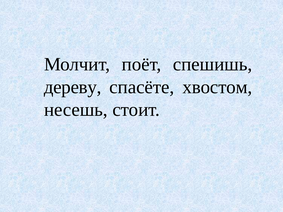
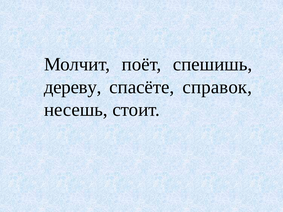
хвостом: хвостом -> справок
